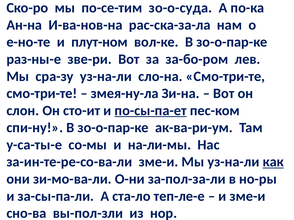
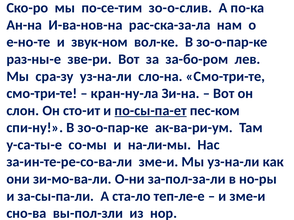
зо-о-суда: зо-о-суда -> зо-о-слив
плут-ном: плут-ном -> звук-ном
змея-ну-ла: змея-ну-ла -> кран-ну-ла
как underline: present -> none
